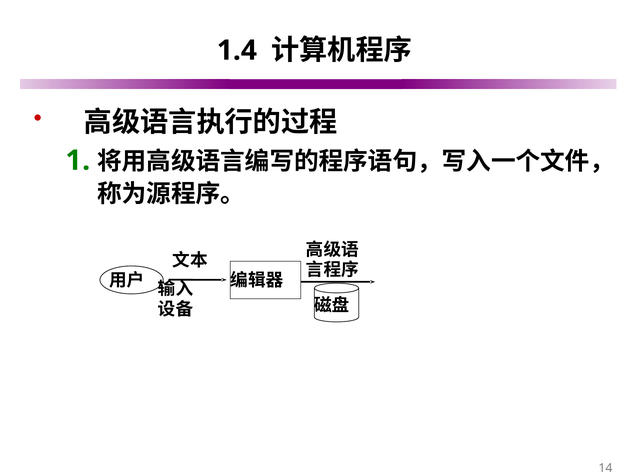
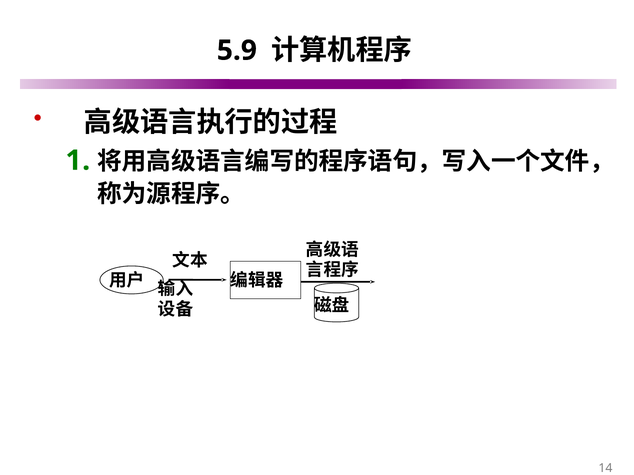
1.4: 1.4 -> 5.9
